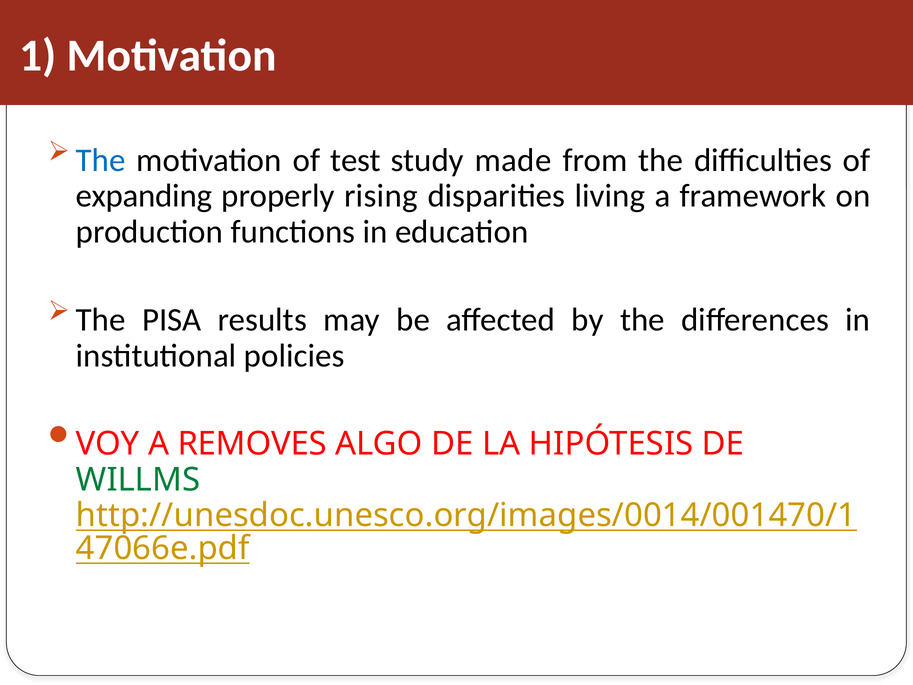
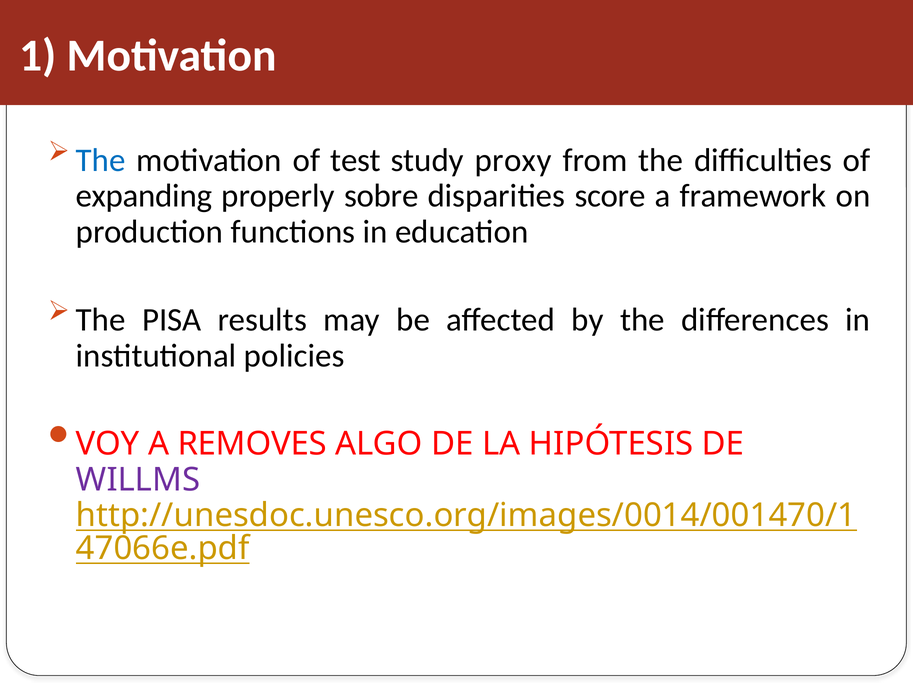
made: made -> proxy
rising: rising -> sobre
living: living -> score
WILLMS colour: green -> purple
